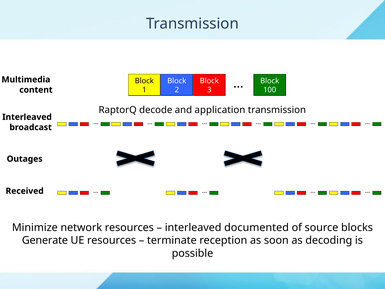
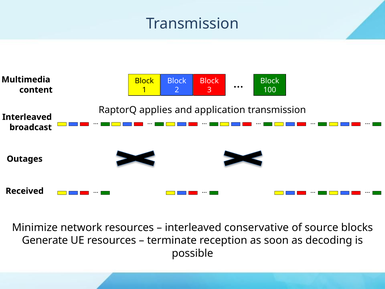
decode: decode -> applies
documented: documented -> conservative
